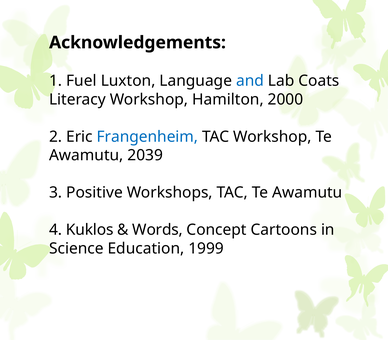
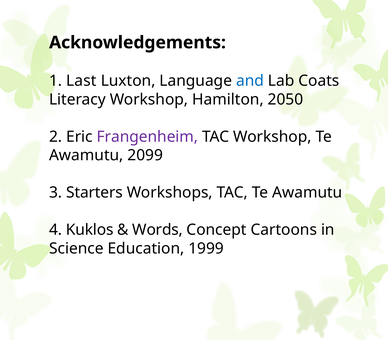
Fuel: Fuel -> Last
2000: 2000 -> 2050
Frangenheim colour: blue -> purple
2039: 2039 -> 2099
Positive: Positive -> Starters
